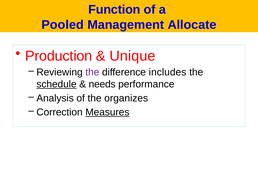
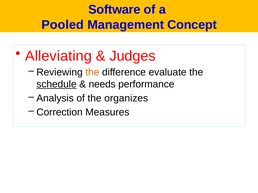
Function: Function -> Software
Allocate: Allocate -> Concept
Production: Production -> Alleviating
Unique: Unique -> Judges
the at (92, 72) colour: purple -> orange
includes: includes -> evaluate
Measures underline: present -> none
